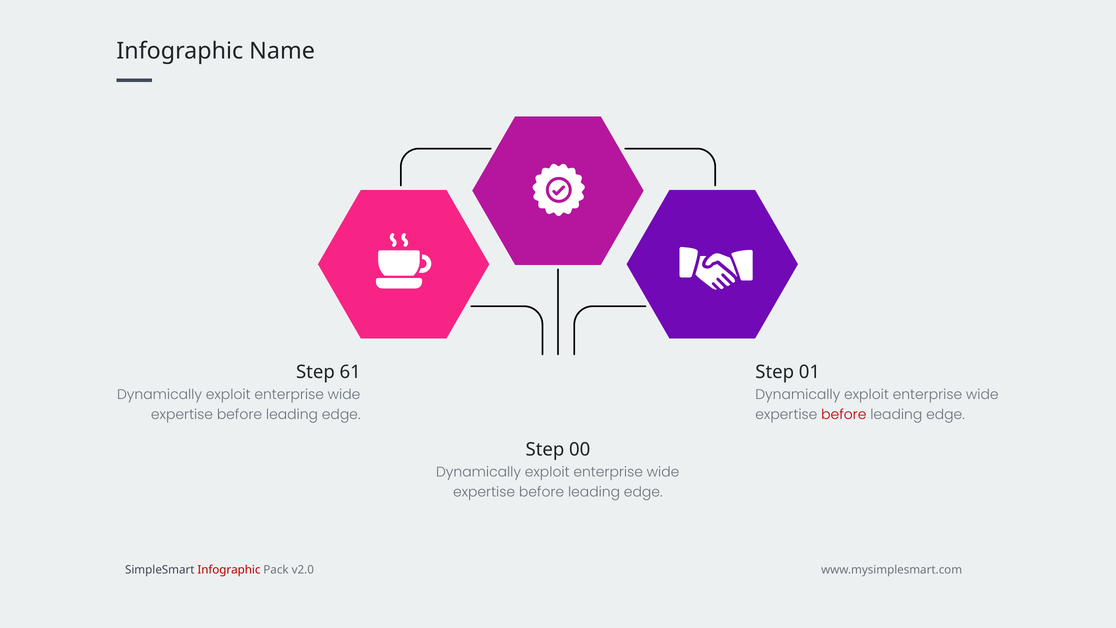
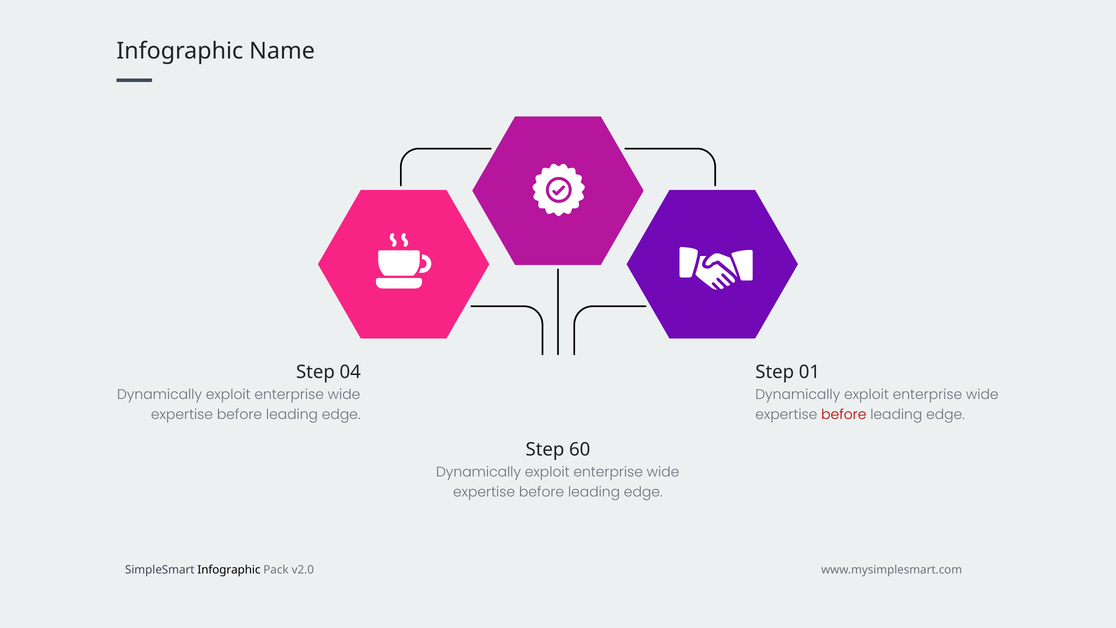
61: 61 -> 04
00: 00 -> 60
Infographic at (229, 570) colour: red -> black
